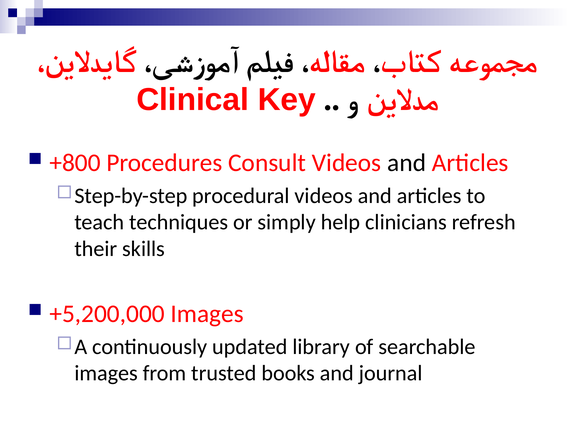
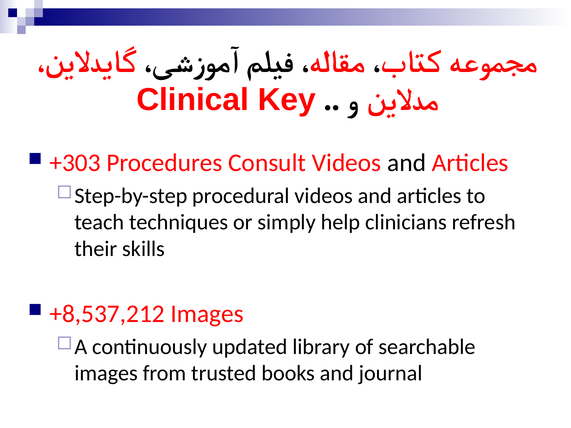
+800: +800 -> +303
+5,200,000: +5,200,000 -> +8,537,212
